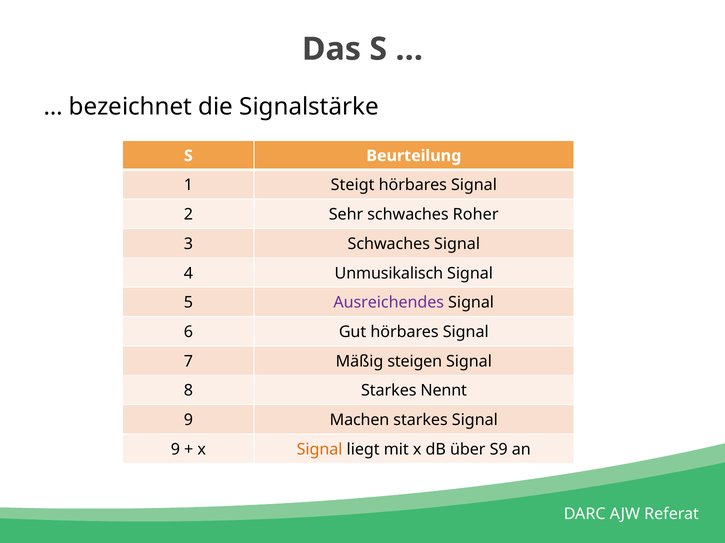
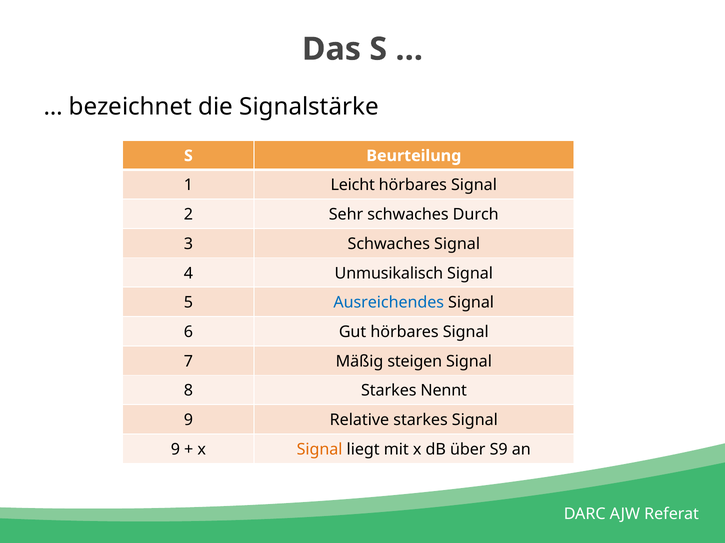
Steigt: Steigt -> Leicht
Roher: Roher -> Durch
Ausreichendes colour: purple -> blue
Machen: Machen -> Relative
